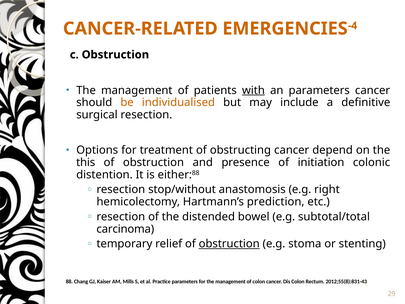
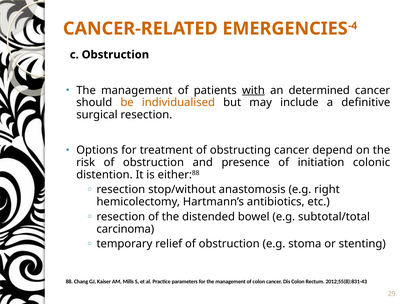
an parameters: parameters -> determined
this: this -> risk
prediction: prediction -> antibiotics
obstruction at (229, 244) underline: present -> none
